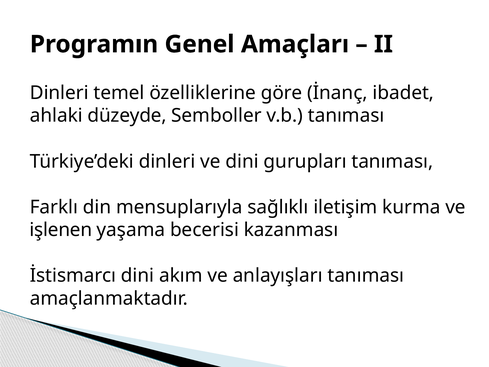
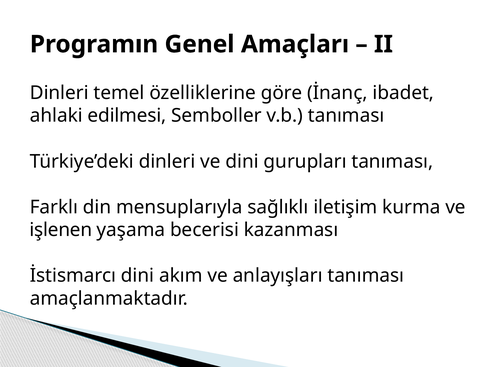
düzeyde: düzeyde -> edilmesi
